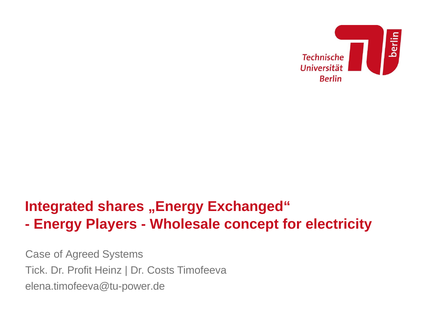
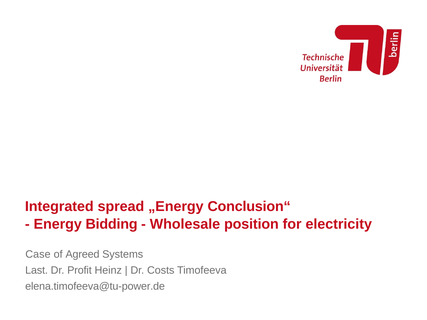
shares: shares -> spread
Exchanged“: Exchanged“ -> Conclusion“
Players: Players -> Bidding
concept: concept -> position
Tick: Tick -> Last
